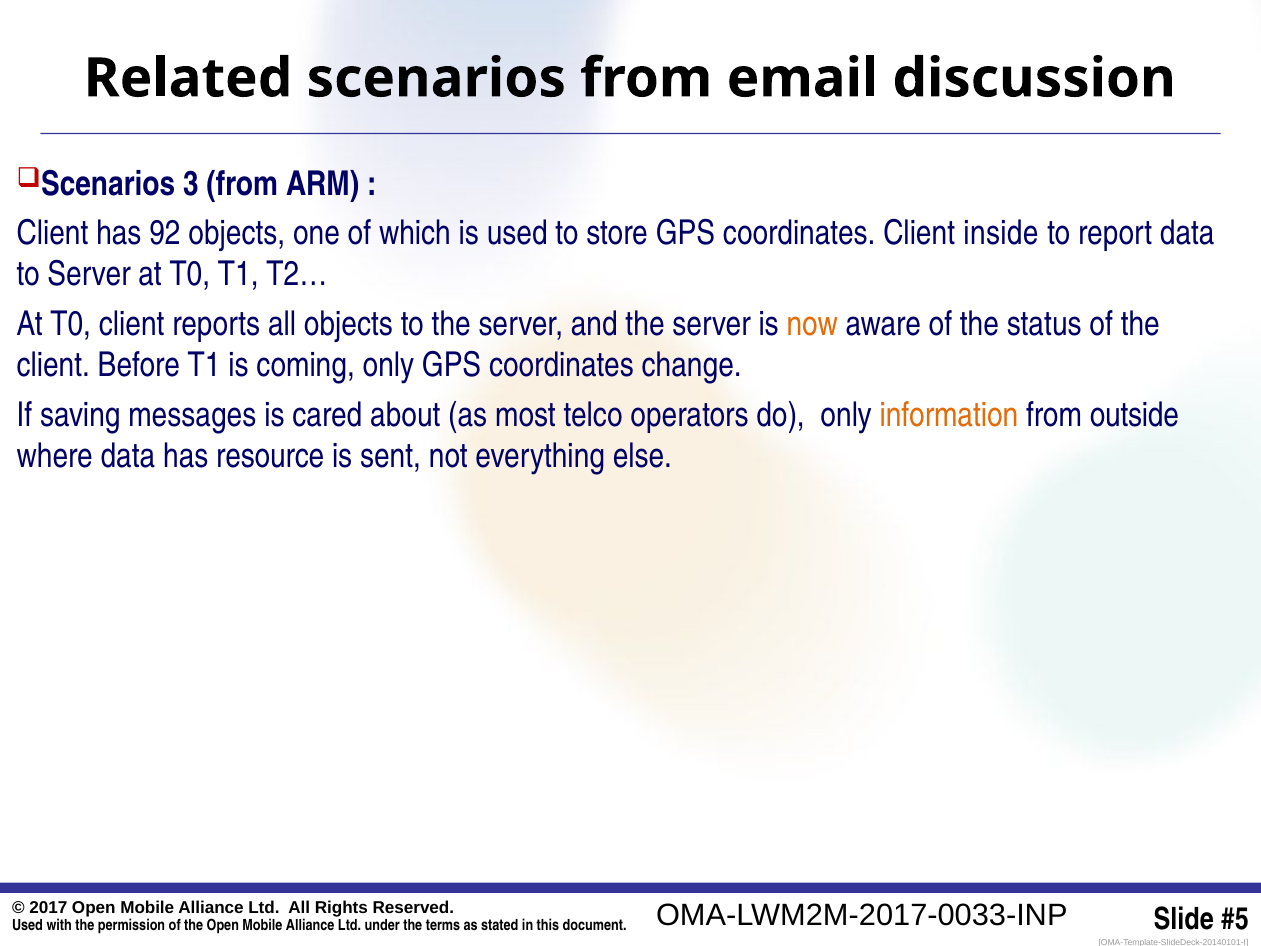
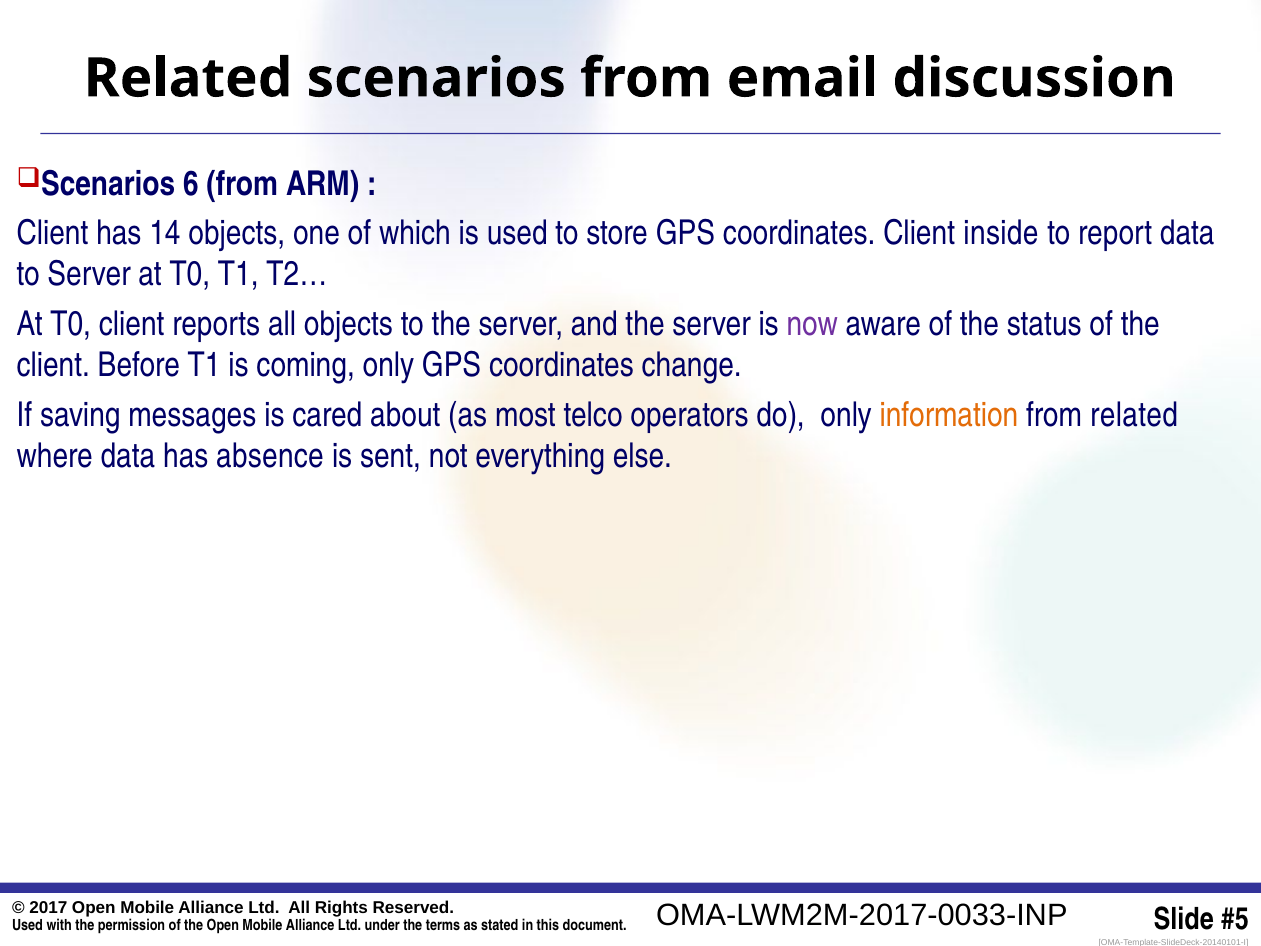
3: 3 -> 6
92: 92 -> 14
now colour: orange -> purple
from outside: outside -> related
resource: resource -> absence
